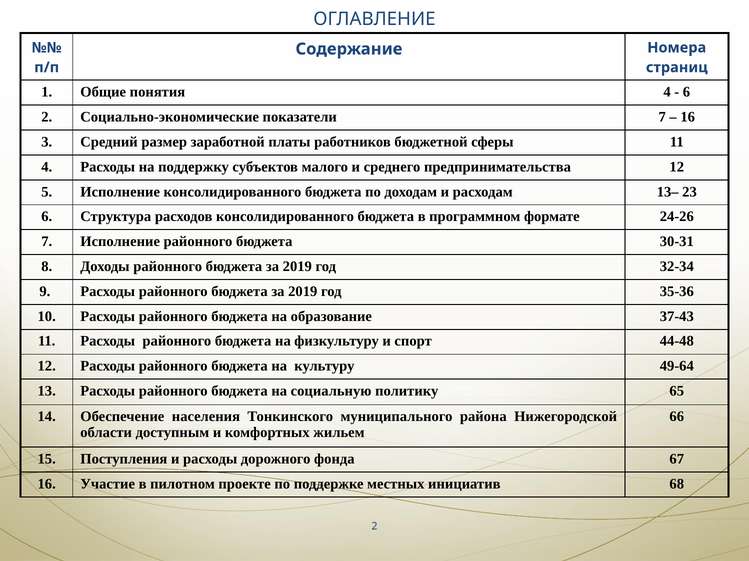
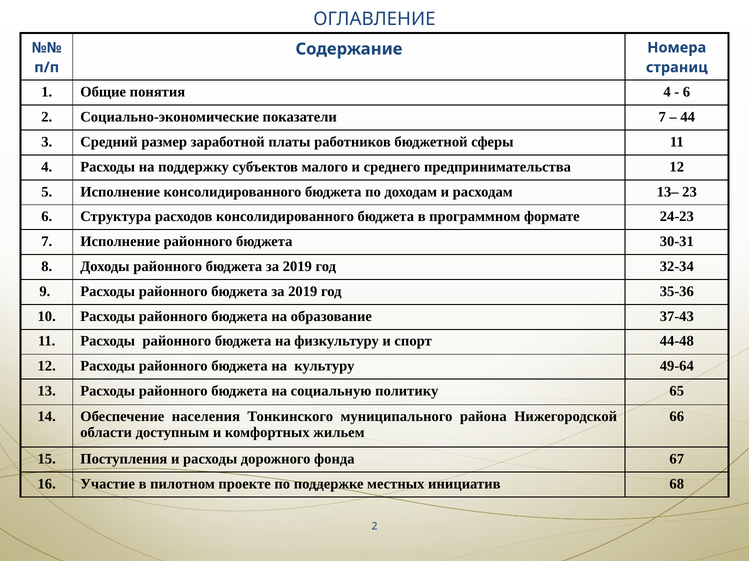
16 at (688, 117): 16 -> 44
24-26: 24-26 -> 24-23
